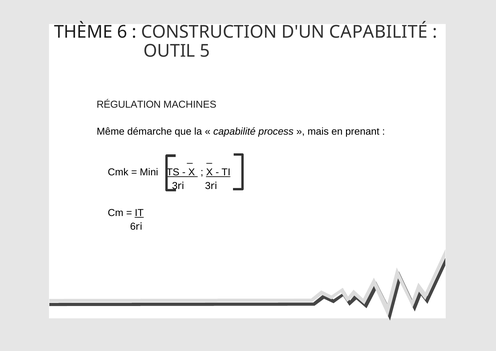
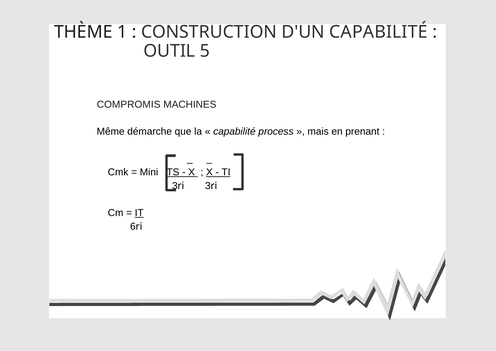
THÈME 6: 6 -> 1
RÉGULATION: RÉGULATION -> COMPROMIS
